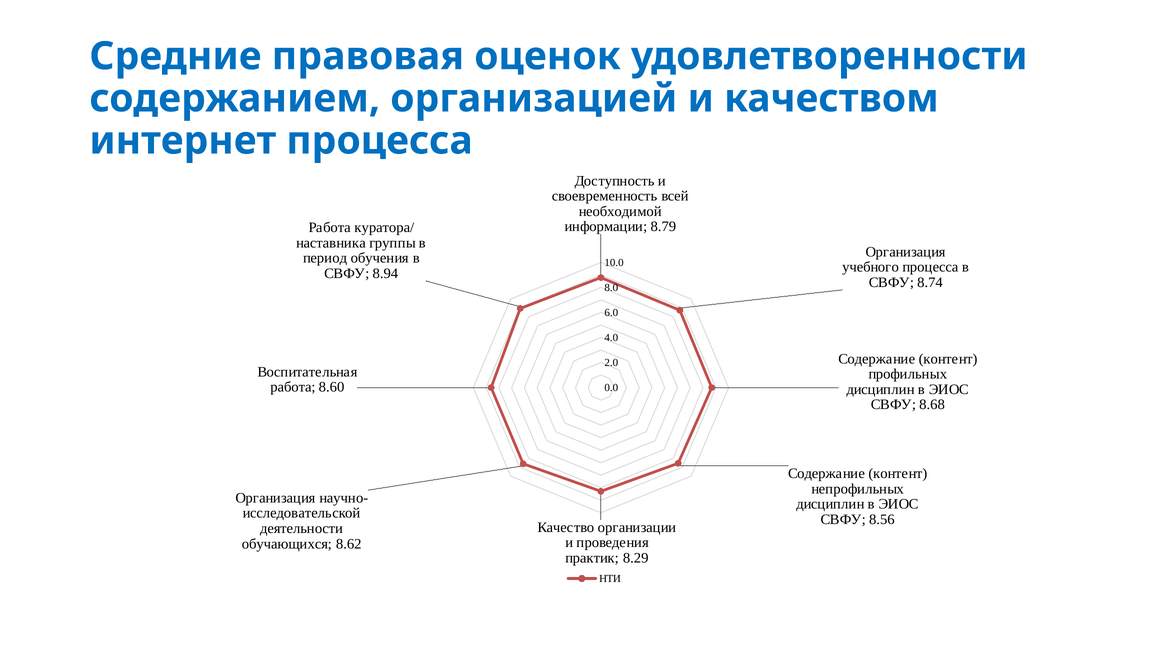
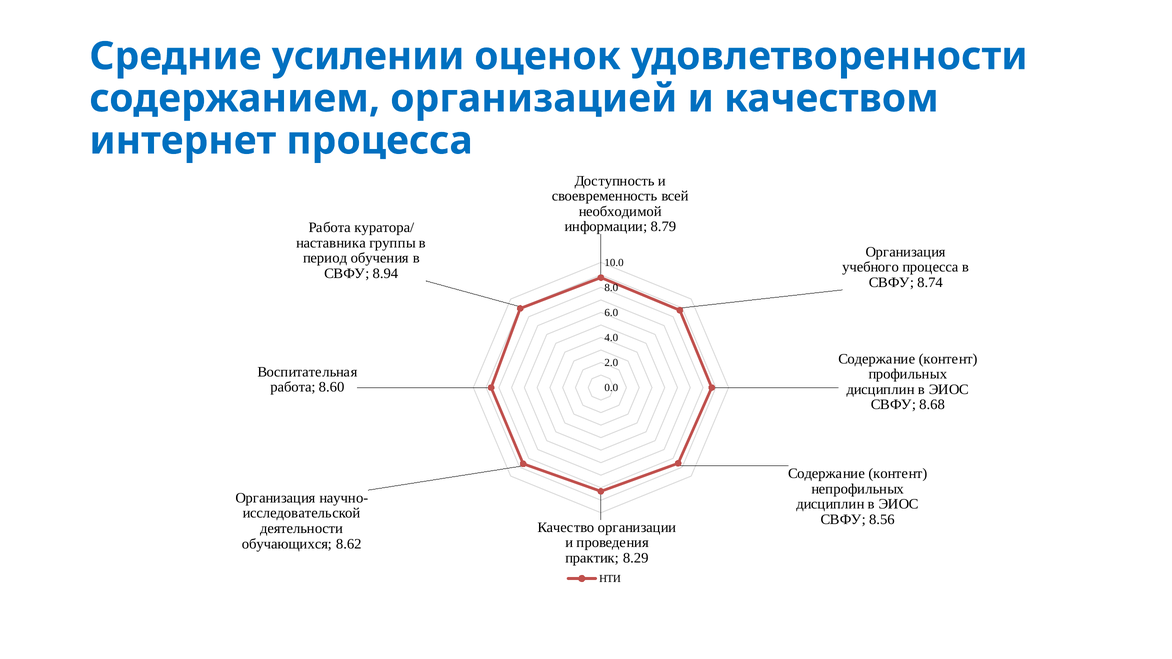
правовая: правовая -> усилении
